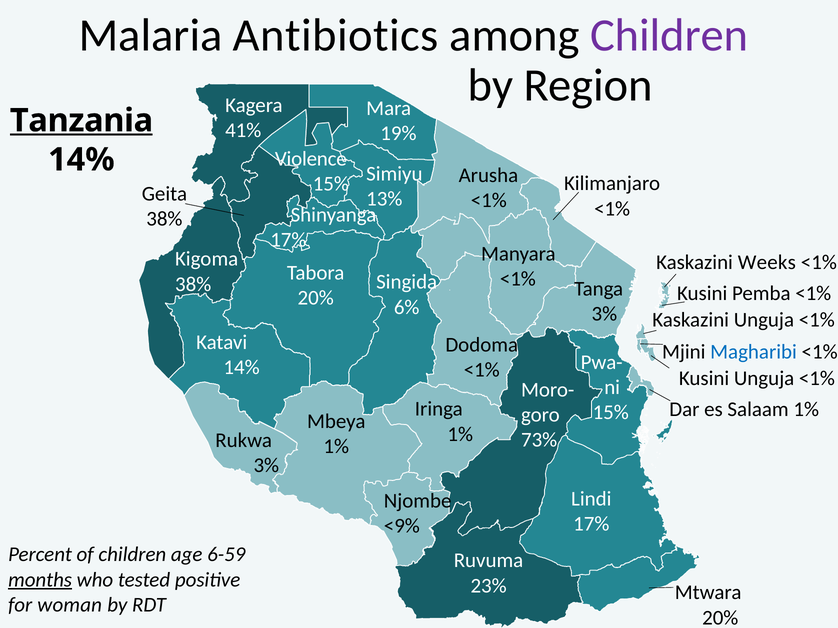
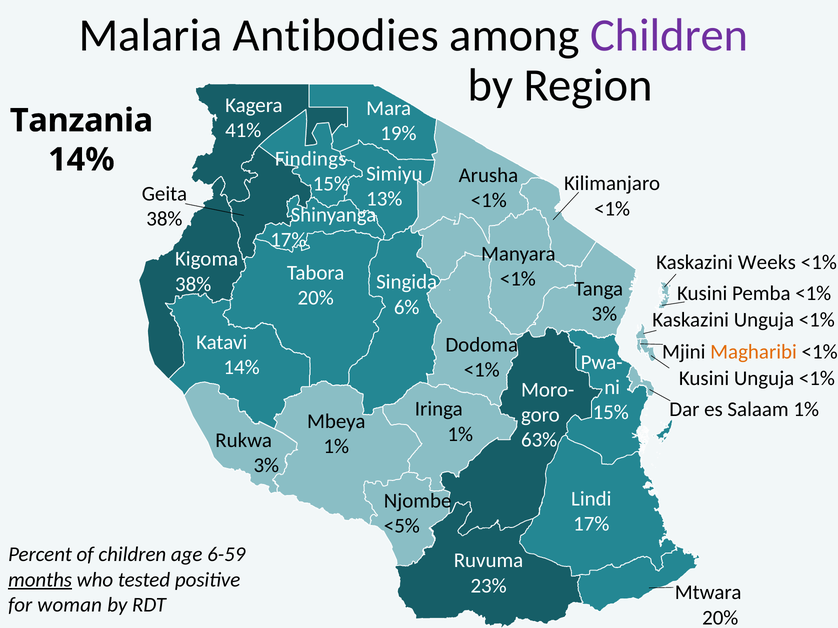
Antibiotics: Antibiotics -> Antibodies
Tanzania underline: present -> none
Violence: Violence -> Findings
Magharibi colour: blue -> orange
73%: 73% -> 63%
<9%: <9% -> <5%
